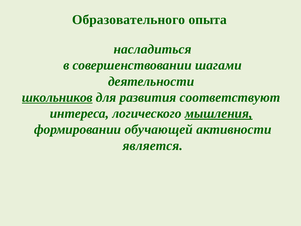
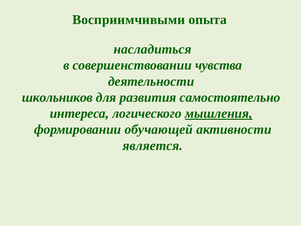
Образовательного: Образовательного -> Восприимчивыми
шагами: шагами -> чувства
школьников underline: present -> none
соответствуют: соответствуют -> самостоятельно
